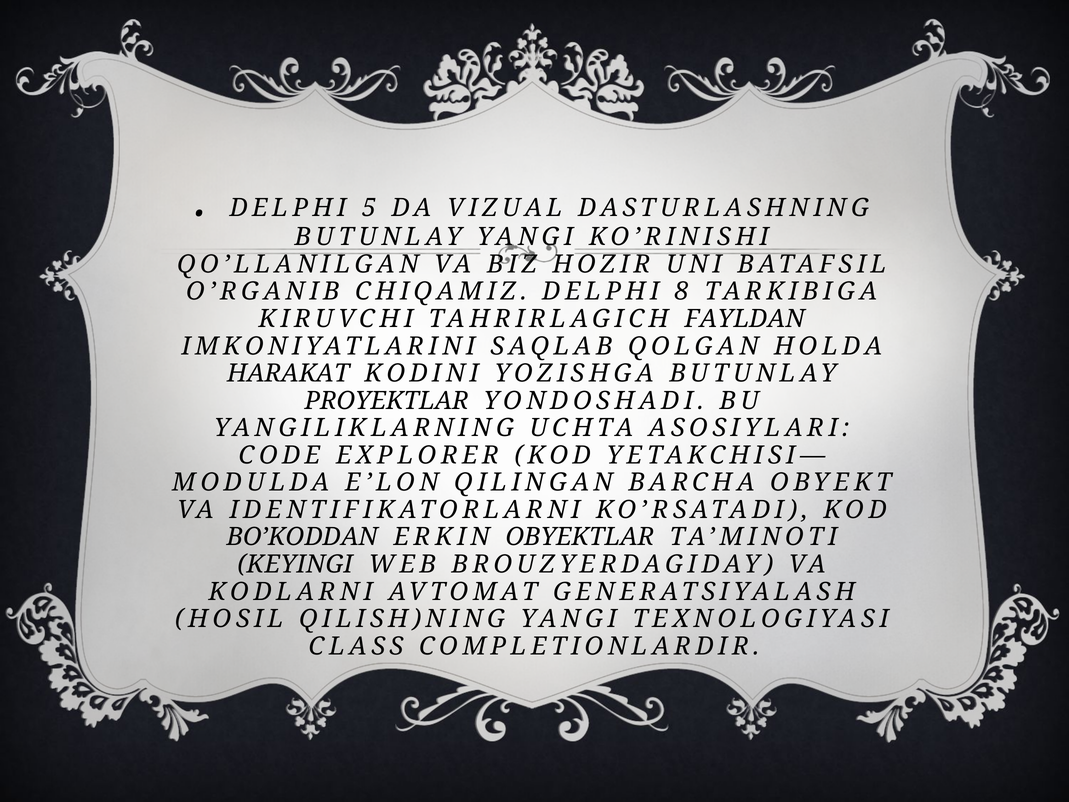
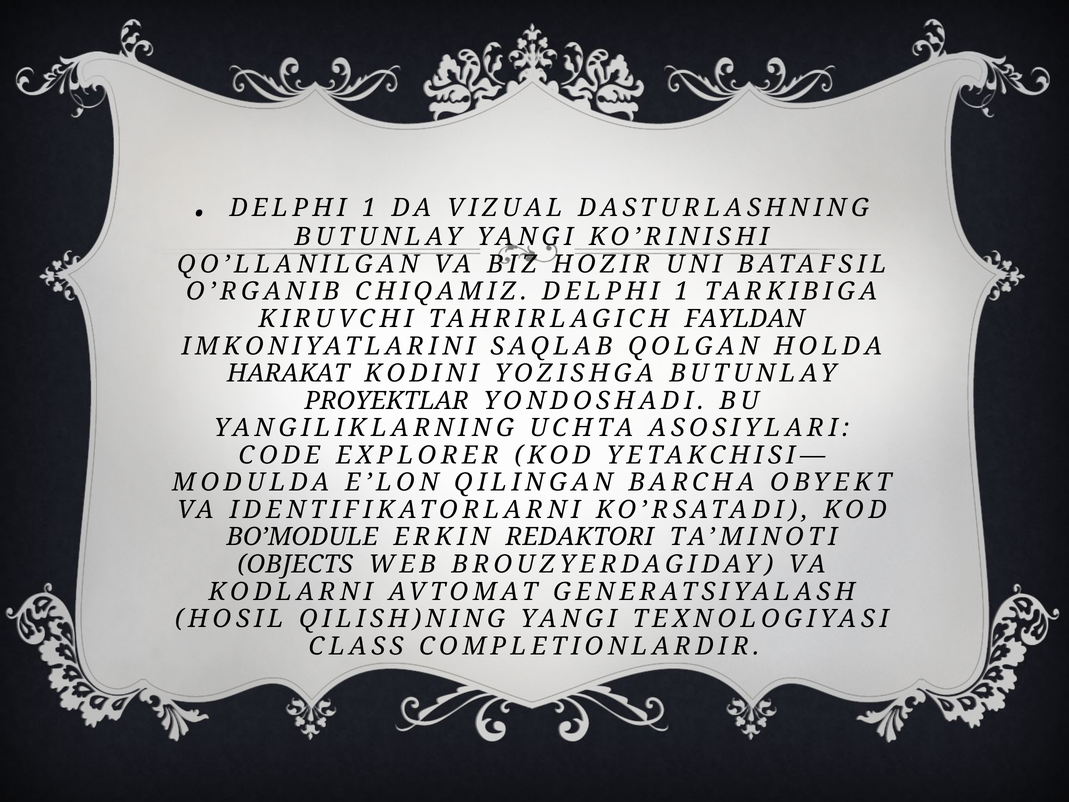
5 at (369, 208): 5 -> 1
CHIQAMIZ DELPHI 8: 8 -> 1
BO’KODDAN: BO’KODDAN -> BO’MODULE
OBYEKTLAR: OBYEKTLAR -> REDAKTORI
KEYINGI: KEYINGI -> OBJECTS
